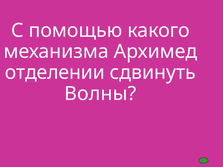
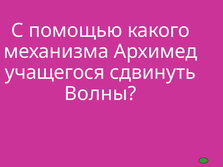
отделении: отделении -> учащегося
